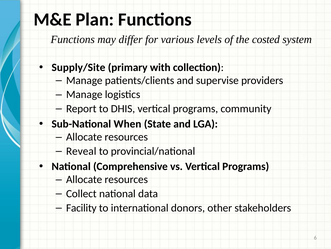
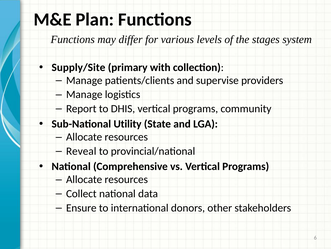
costed: costed -> stages
When: When -> Utility
Facility: Facility -> Ensure
